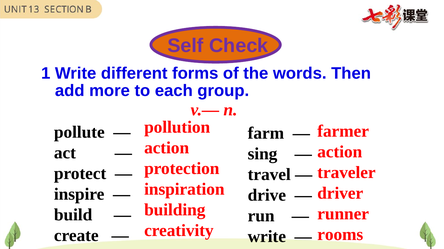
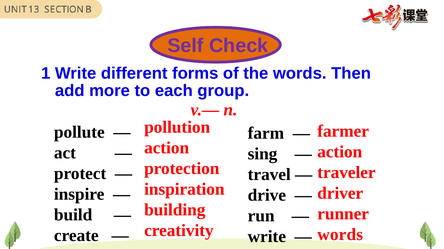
rooms at (340, 235): rooms -> words
